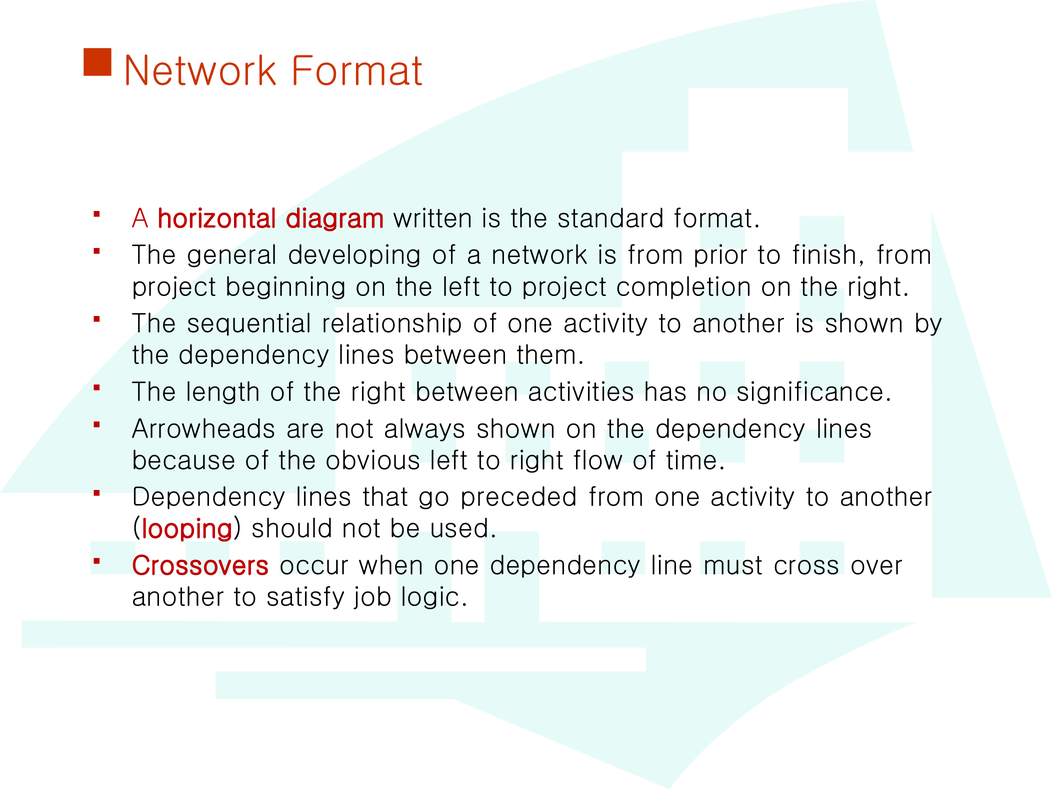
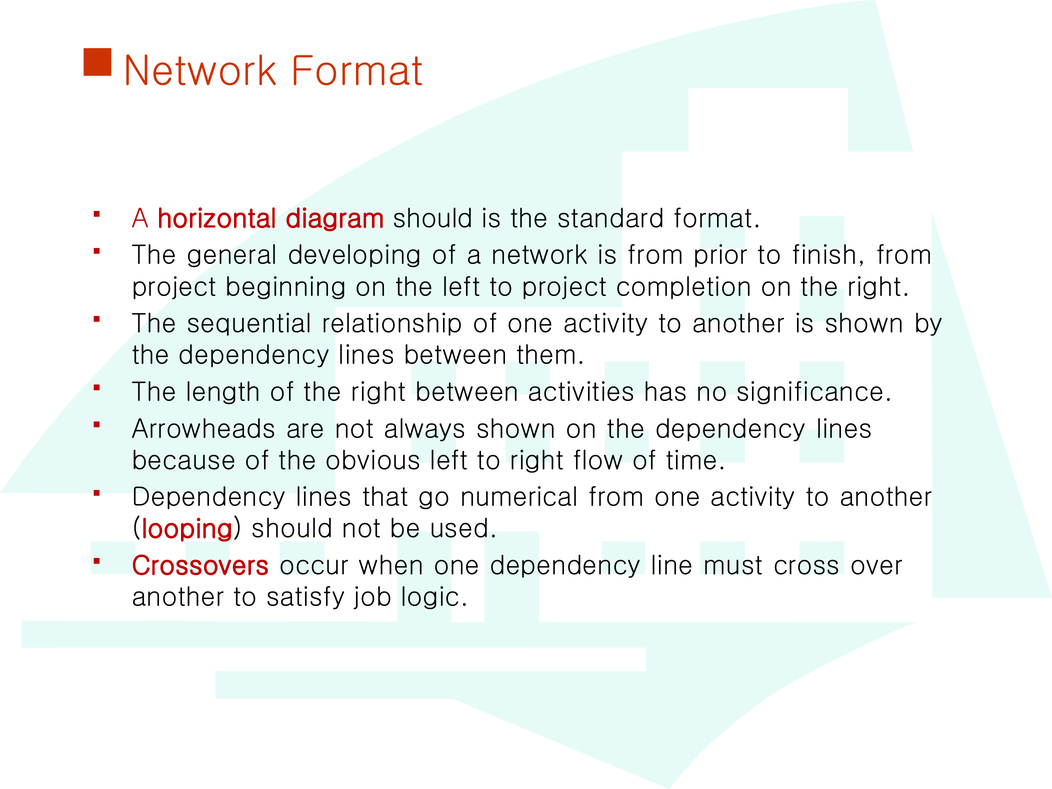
diagram written: written -> should
preceded: preceded -> numerical
